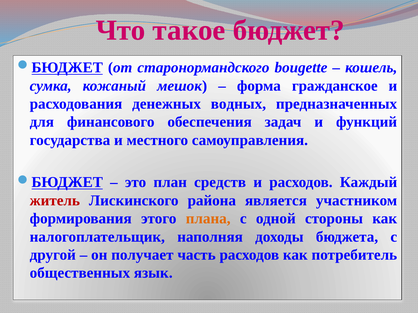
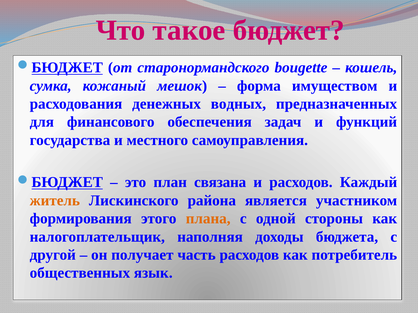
гражданское: гражданское -> имуществом
средств: средств -> связана
житель colour: red -> orange
